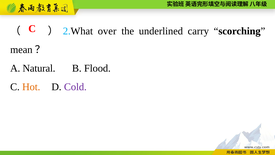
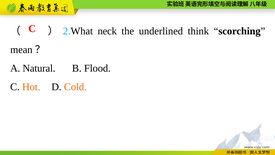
over: over -> neck
carry: carry -> think
Cold colour: purple -> orange
